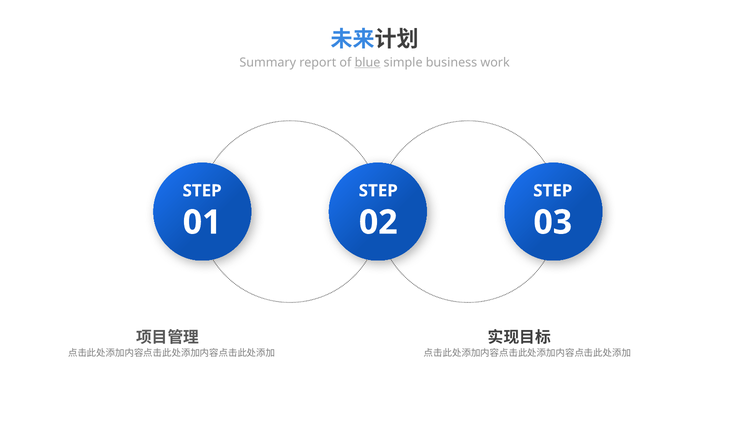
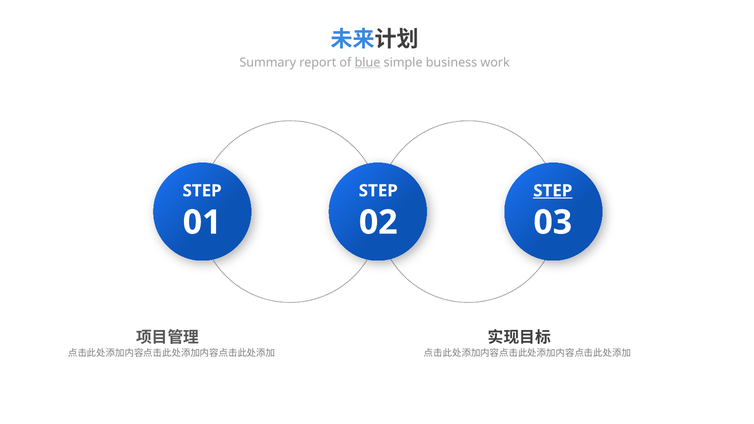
STEP at (553, 191) underline: none -> present
